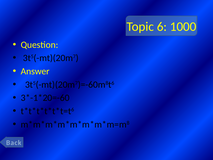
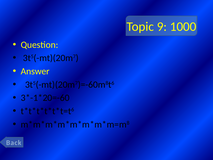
6: 6 -> 9
